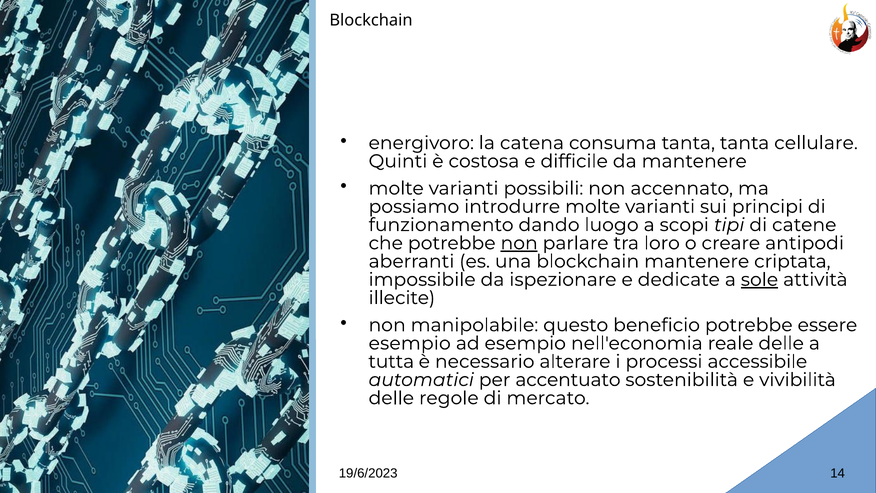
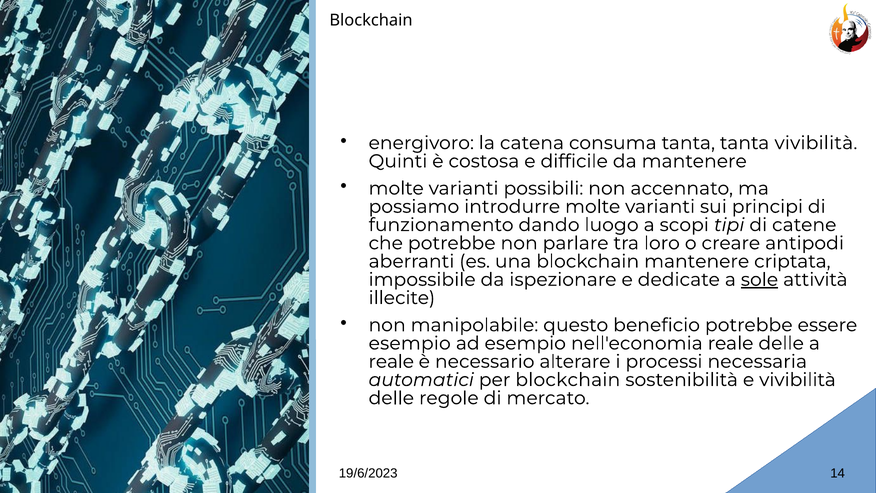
tanta cellulare: cellulare -> vivibilità
non at (519, 243) underline: present -> none
tutta at (391, 361): tutta -> reale
accessibile: accessibile -> necessaria
per accentuato: accentuato -> blockchain
